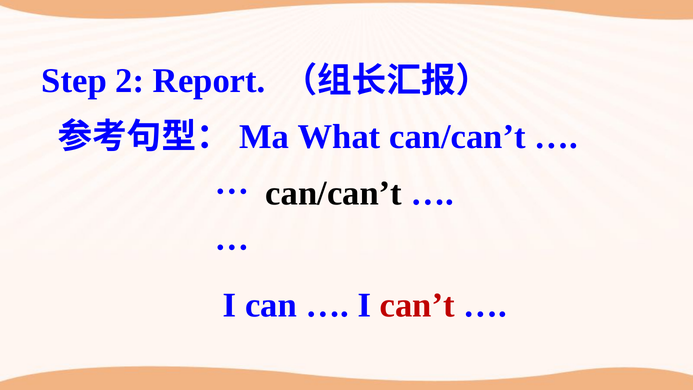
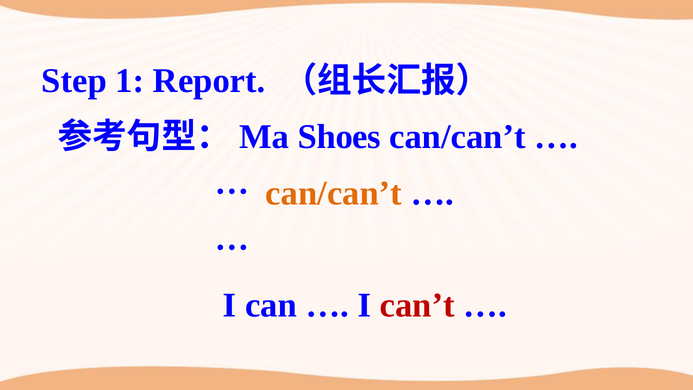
2: 2 -> 1
What: What -> Shoes
can/can’t at (334, 193) colour: black -> orange
